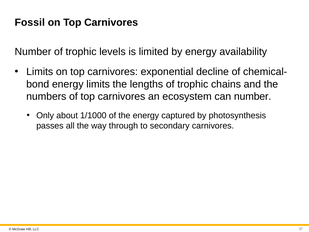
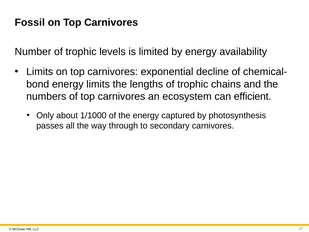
can number: number -> efficient
